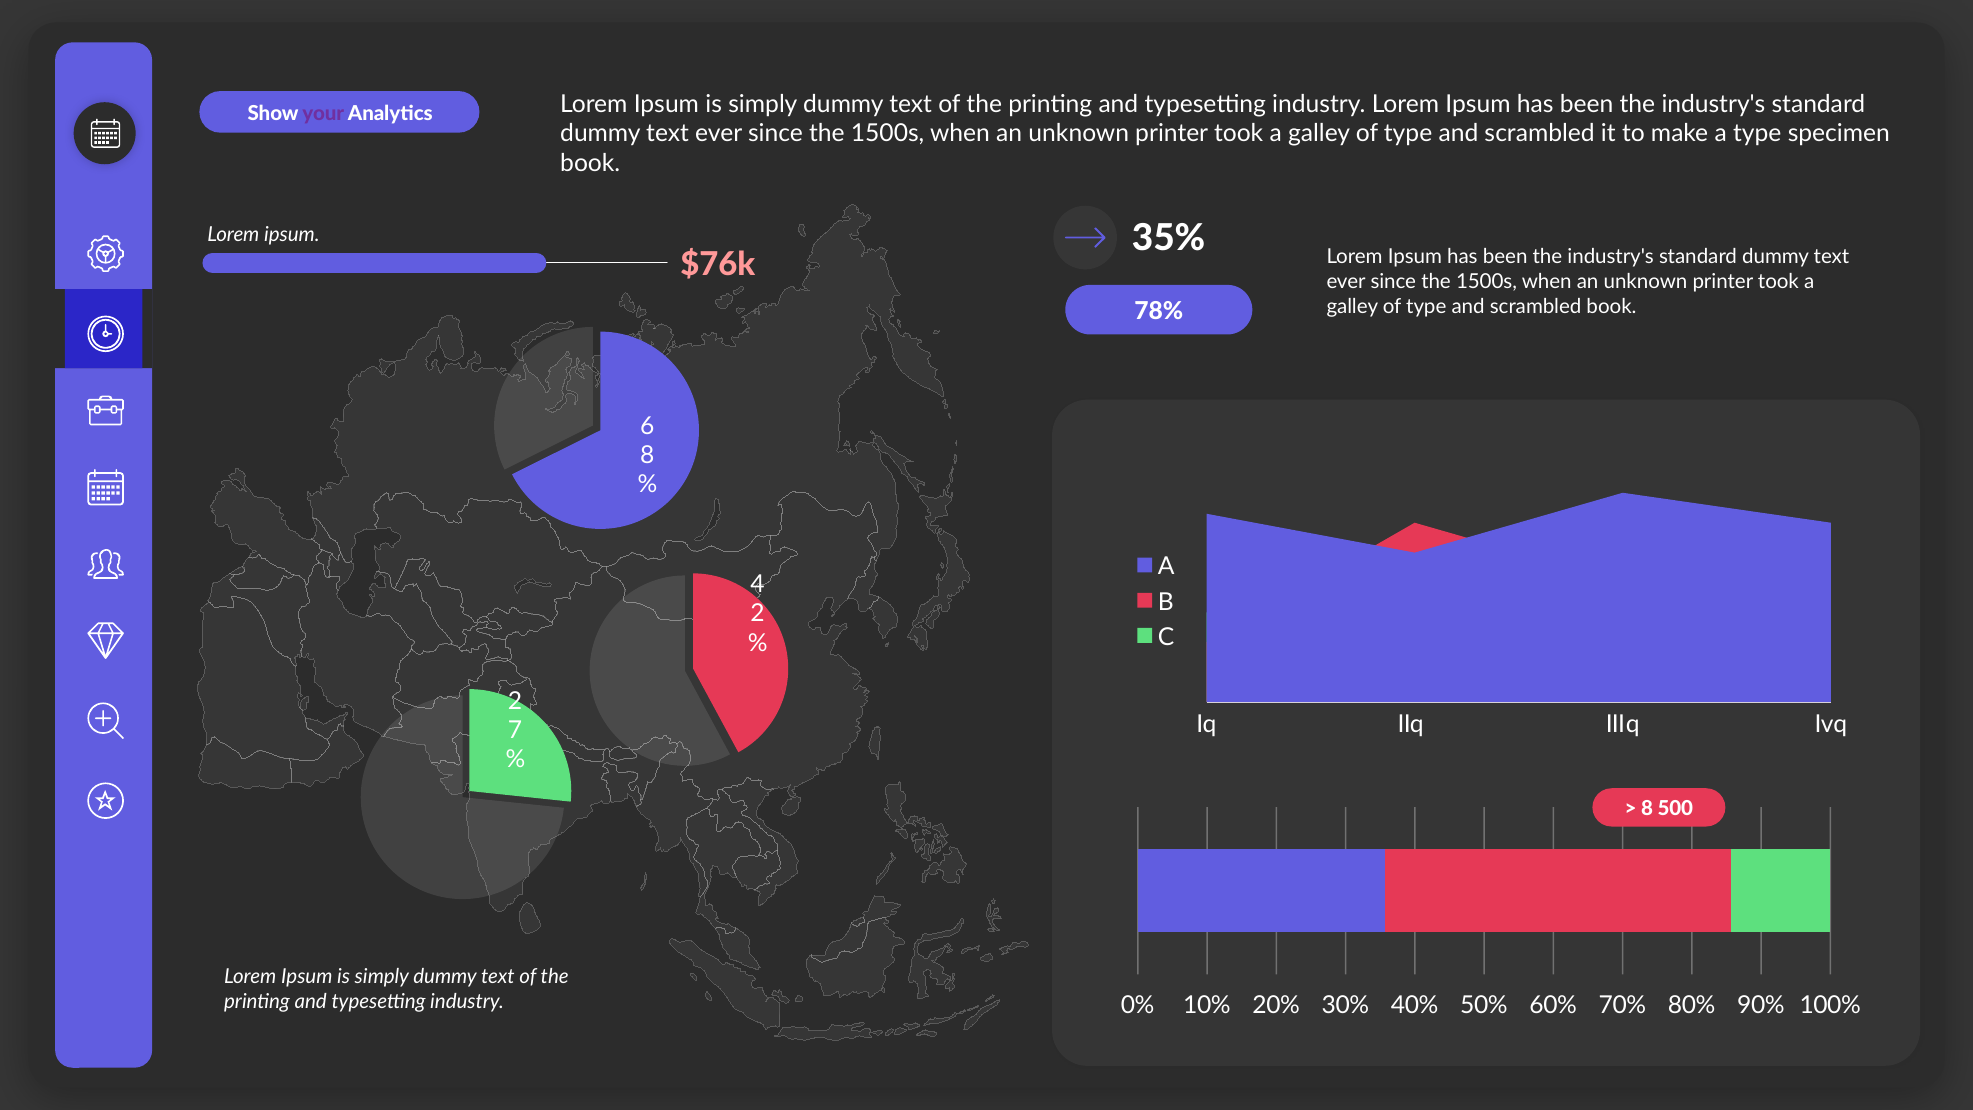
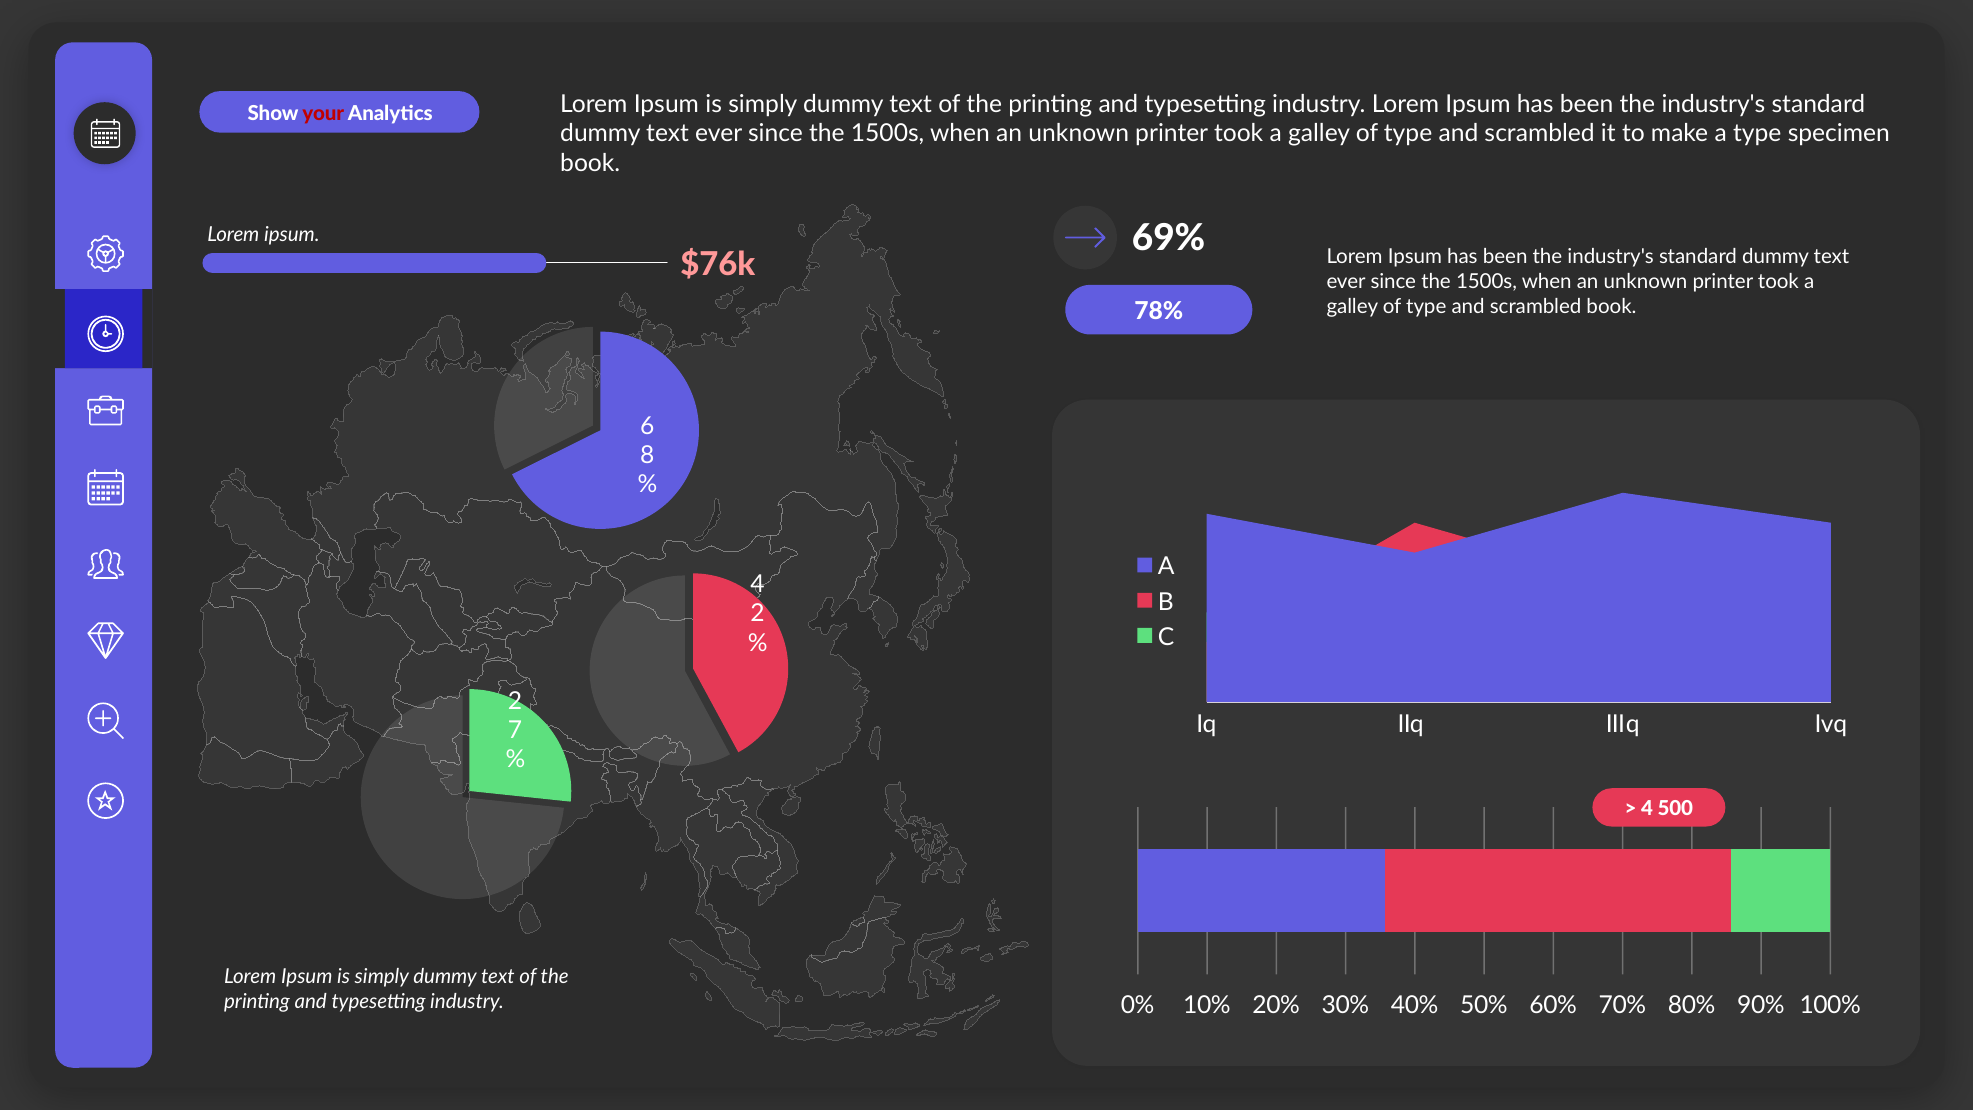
your colour: purple -> red
35%: 35% -> 69%
8 at (1647, 809): 8 -> 4
